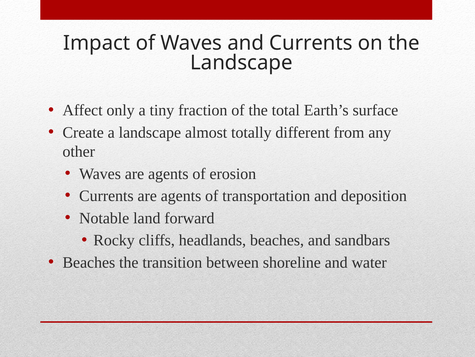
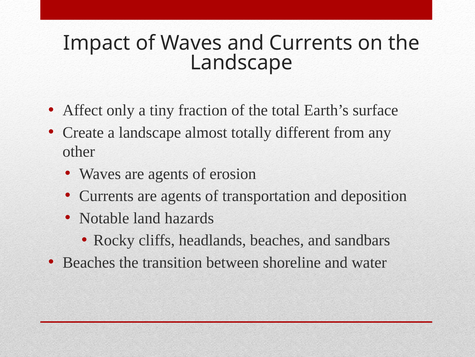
forward: forward -> hazards
